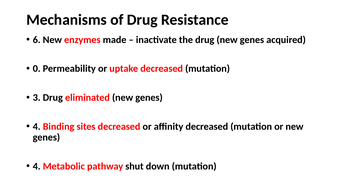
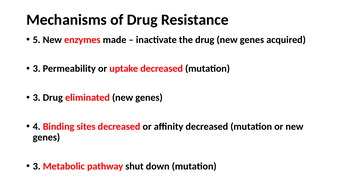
6: 6 -> 5
0 at (37, 69): 0 -> 3
4 at (37, 166): 4 -> 3
